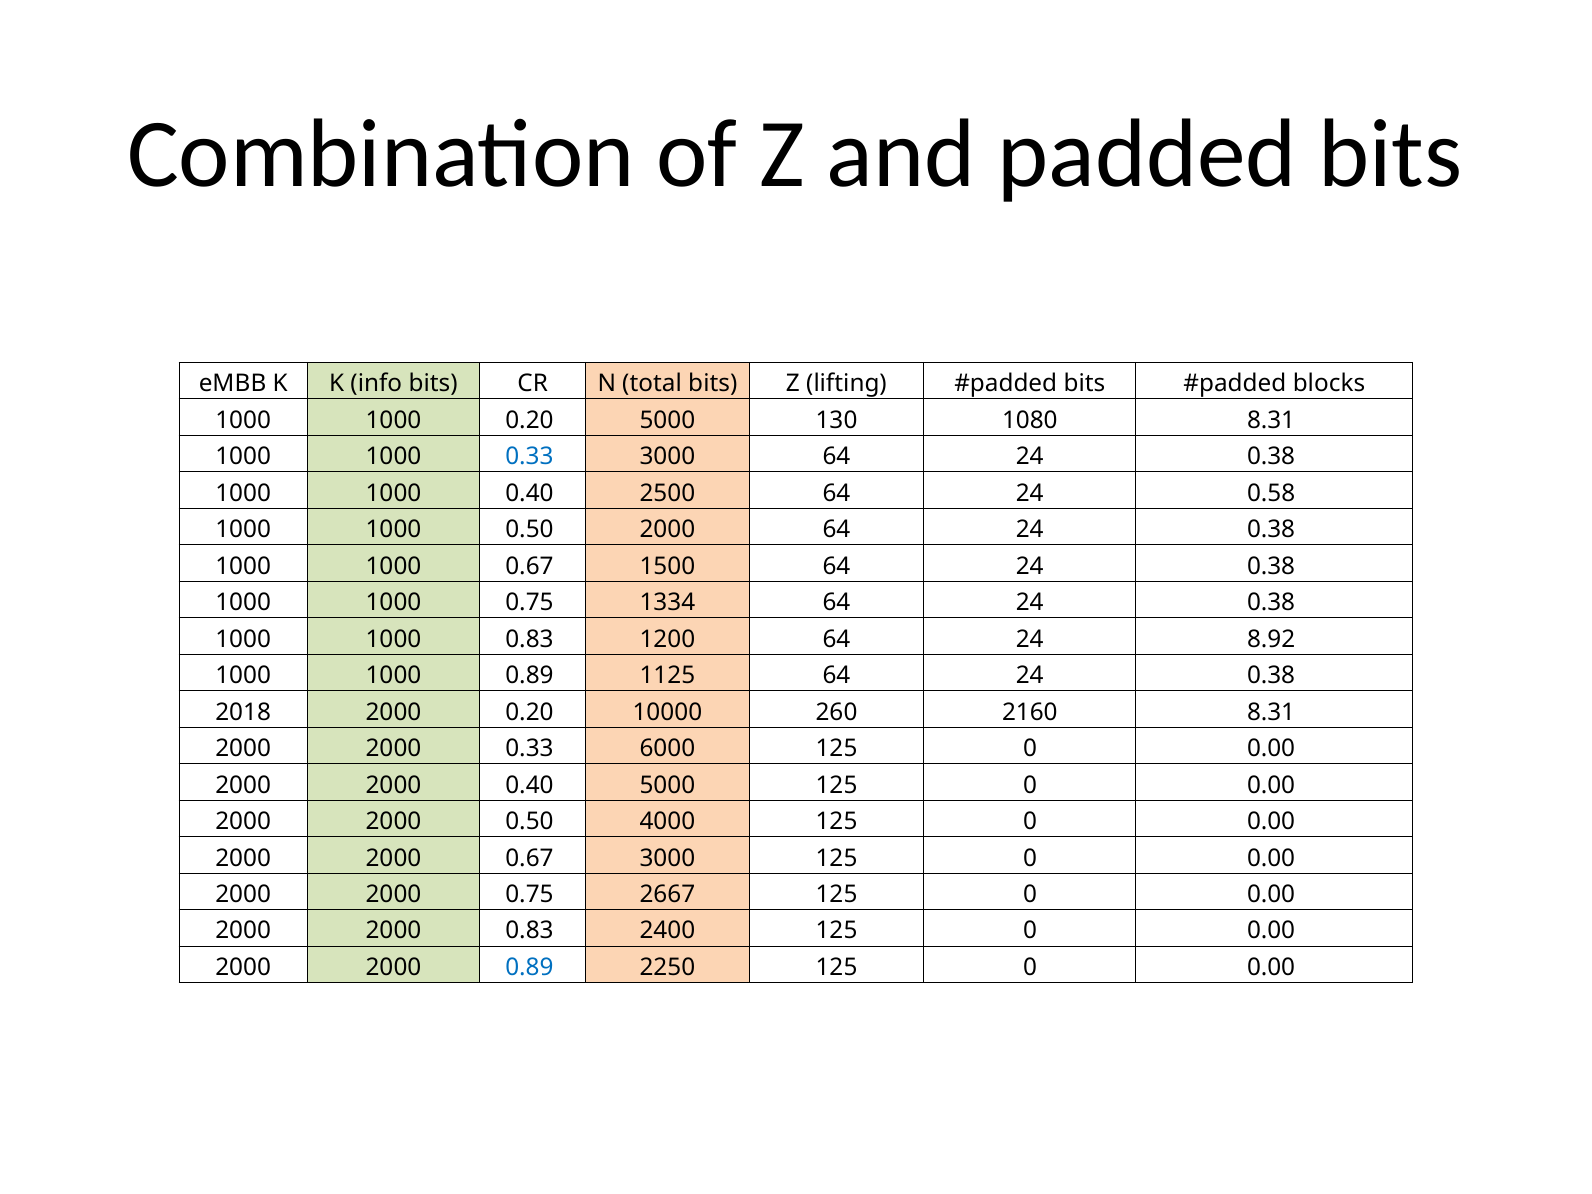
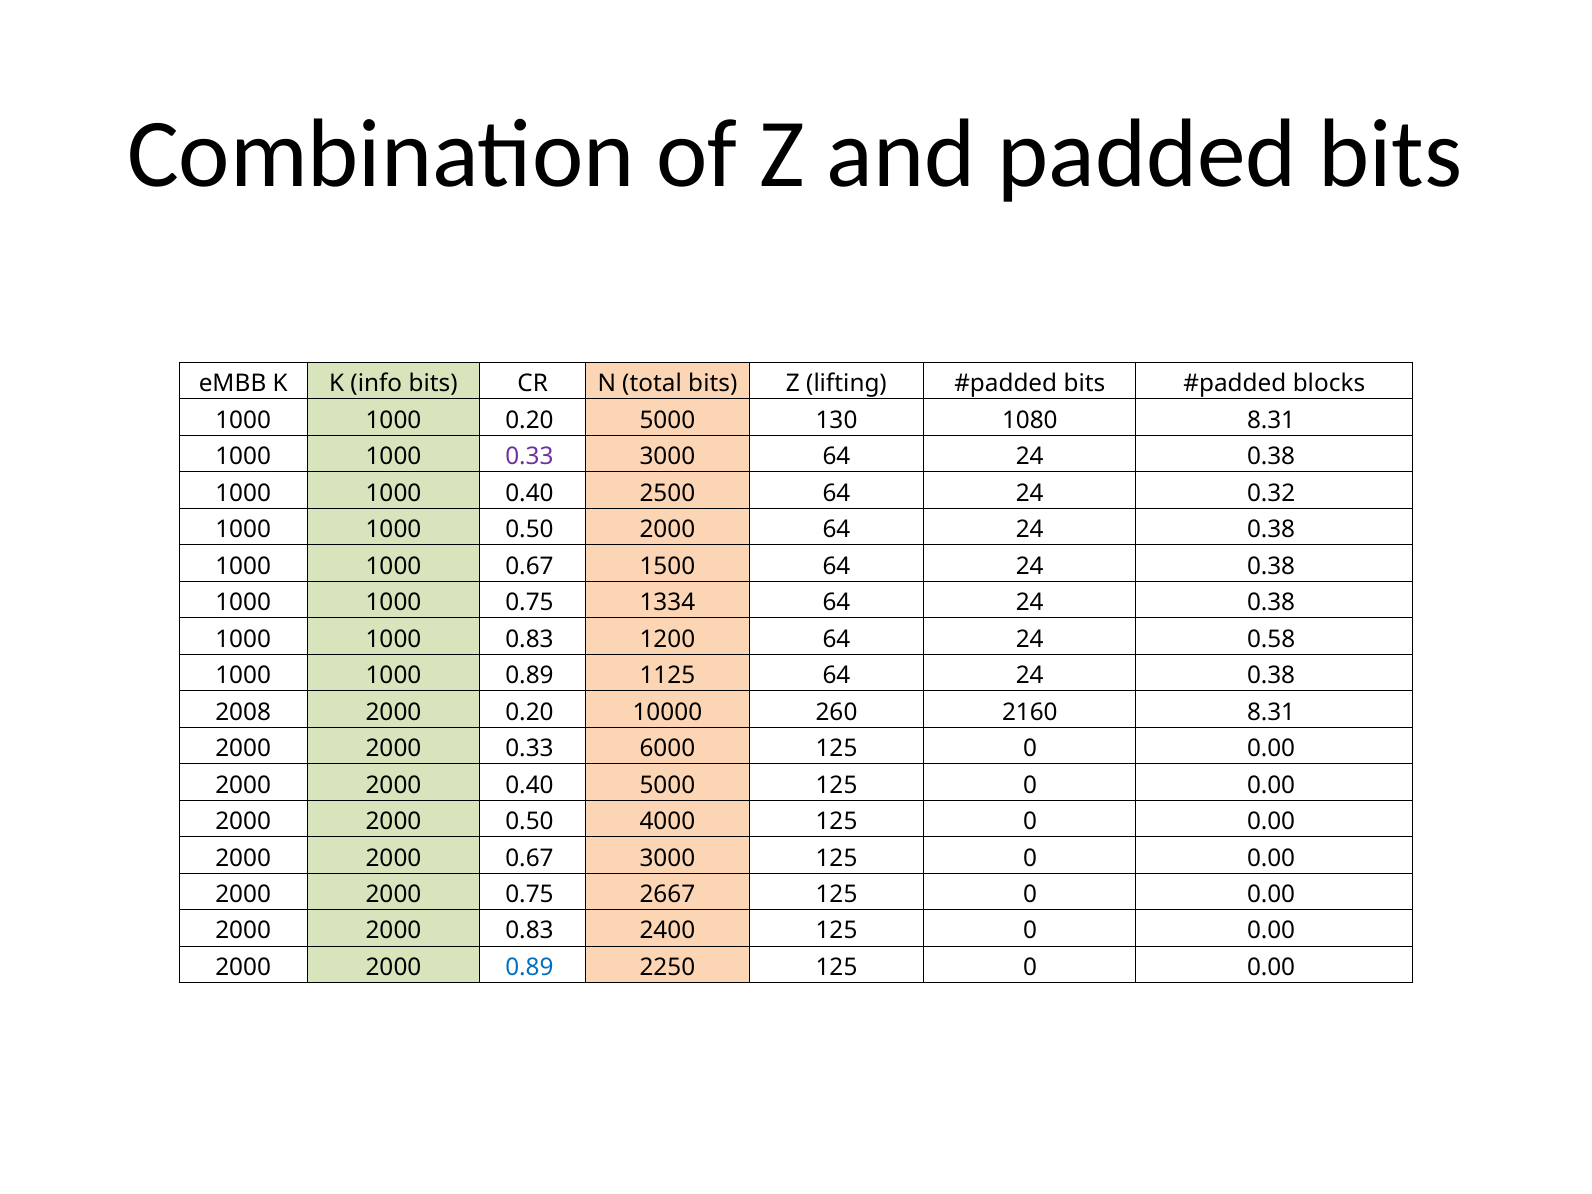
0.33 at (529, 457) colour: blue -> purple
0.58: 0.58 -> 0.32
8.92: 8.92 -> 0.58
2018: 2018 -> 2008
